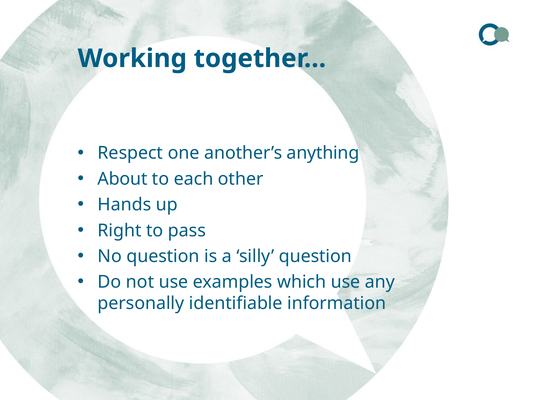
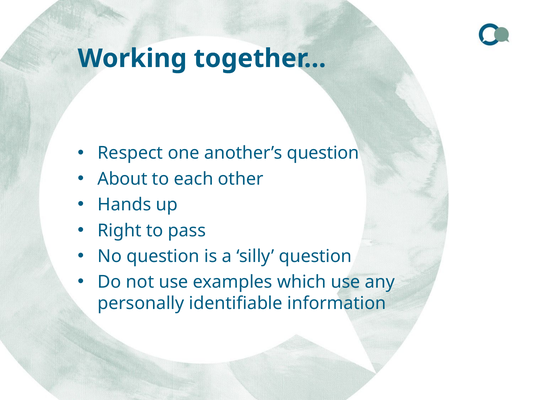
another’s anything: anything -> question
